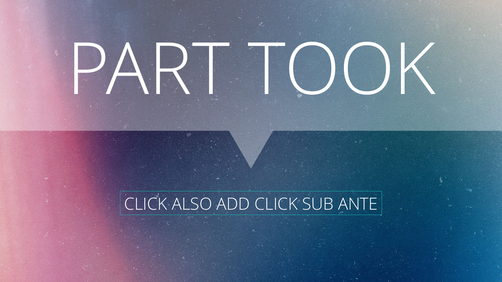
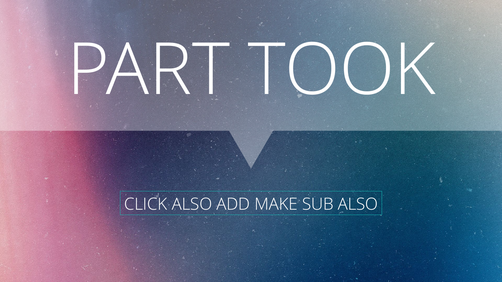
ADD CLICK: CLICK -> MAKE
SUB ANTE: ANTE -> ALSO
